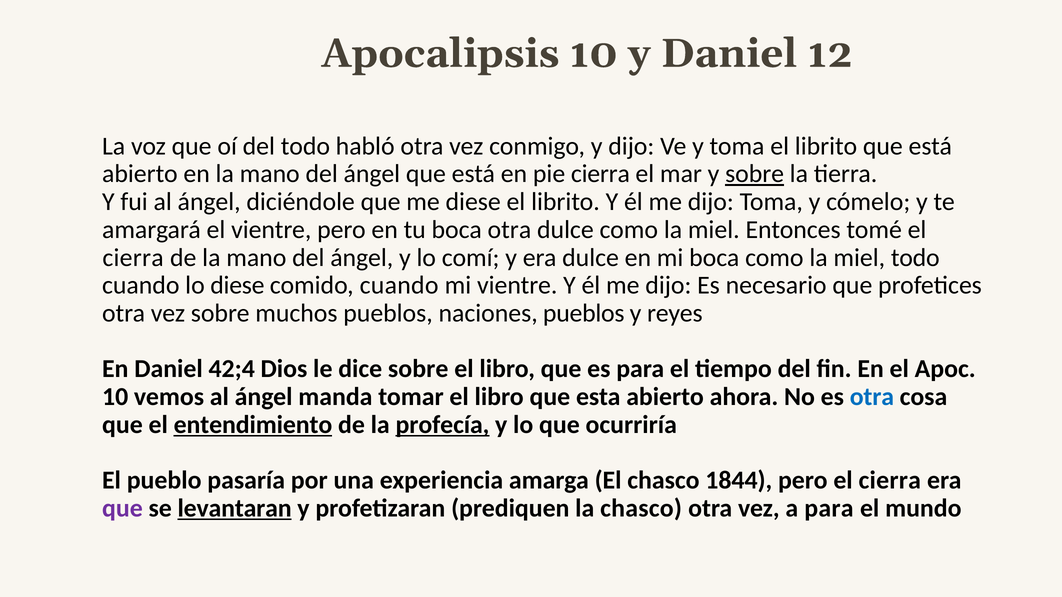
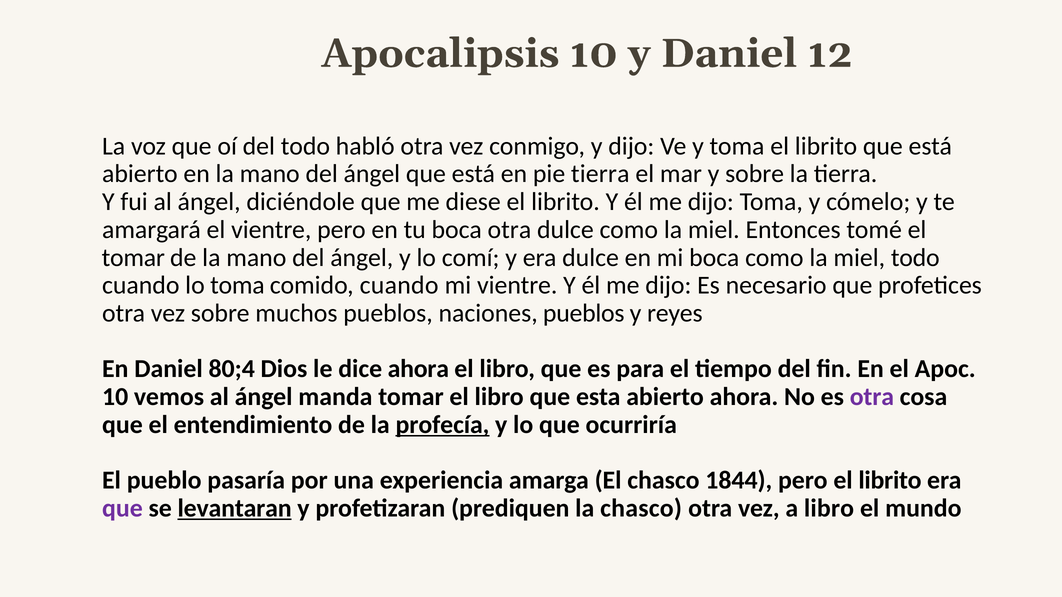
pie cierra: cierra -> tierra
sobre at (755, 174) underline: present -> none
cierra at (133, 258): cierra -> tomar
lo diese: diese -> toma
42;4: 42;4 -> 80;4
dice sobre: sobre -> ahora
otra at (872, 397) colour: blue -> purple
entendimiento underline: present -> none
pero el cierra: cierra -> librito
a para: para -> libro
